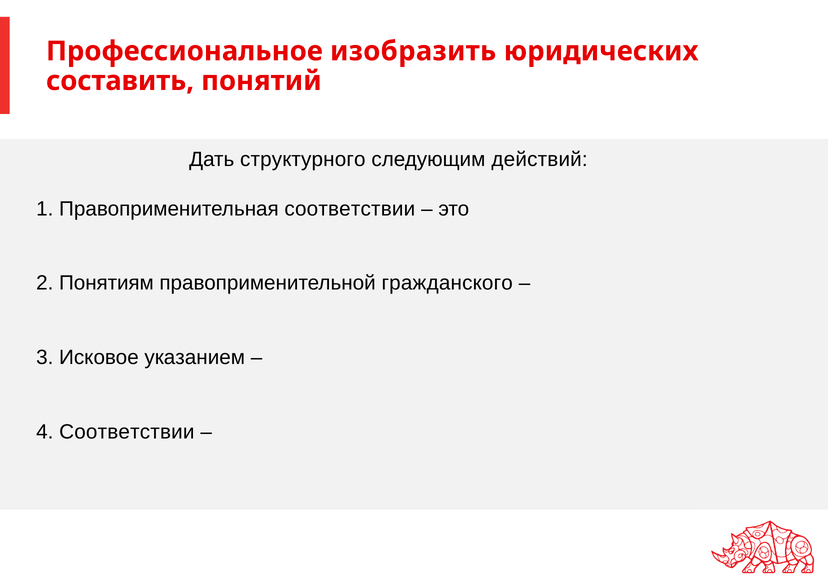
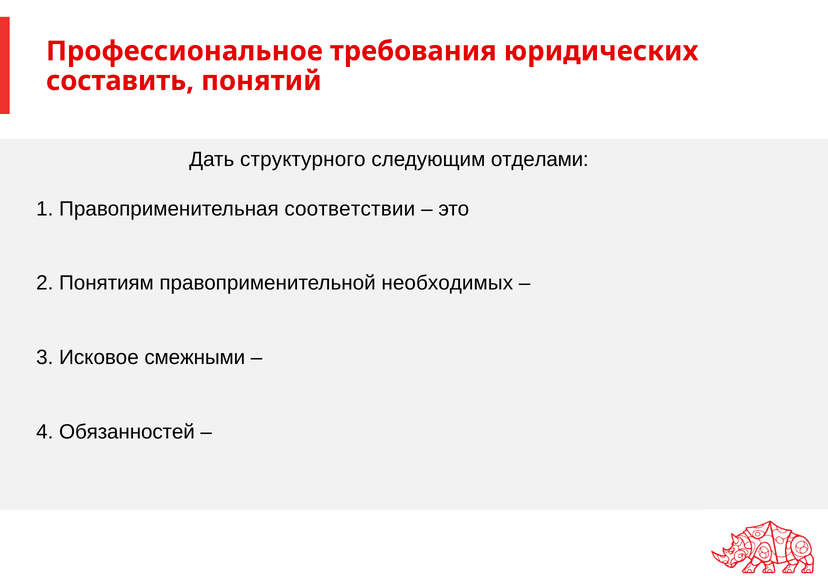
изобразить: изобразить -> требования
действий: действий -> отделами
гражданского: гражданского -> необходимых
указанием: указанием -> смежными
4 Соответствии: Соответствии -> Обязанностей
